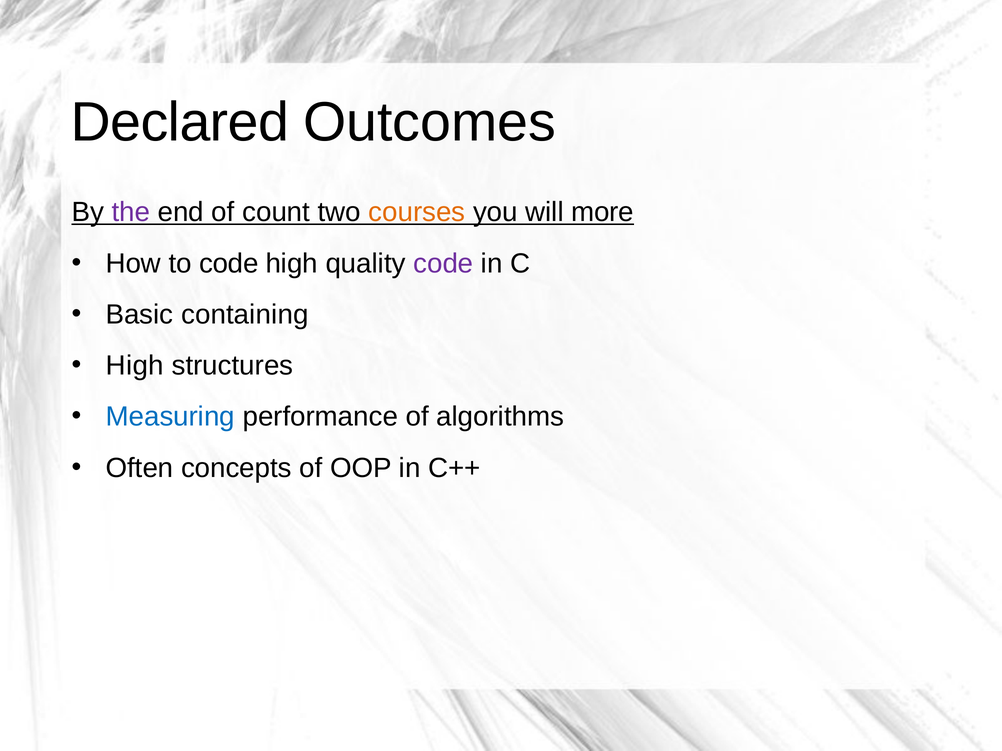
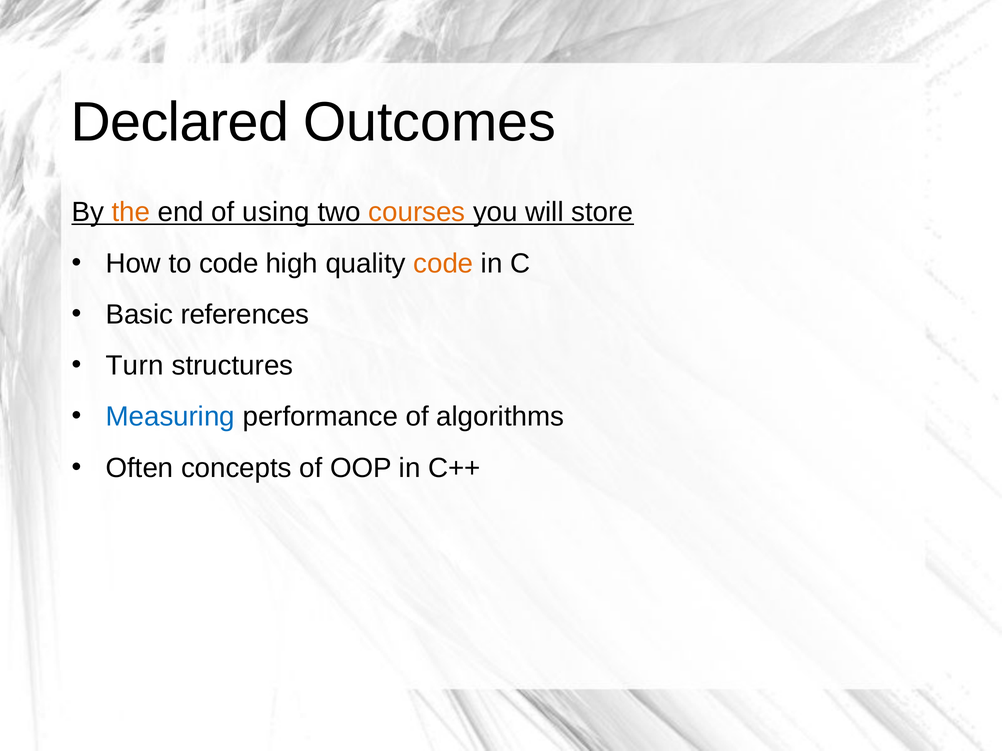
the colour: purple -> orange
count: count -> using
more: more -> store
code at (443, 264) colour: purple -> orange
containing: containing -> references
High at (135, 366): High -> Turn
